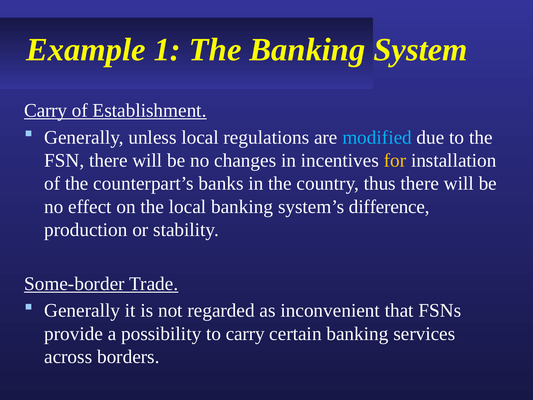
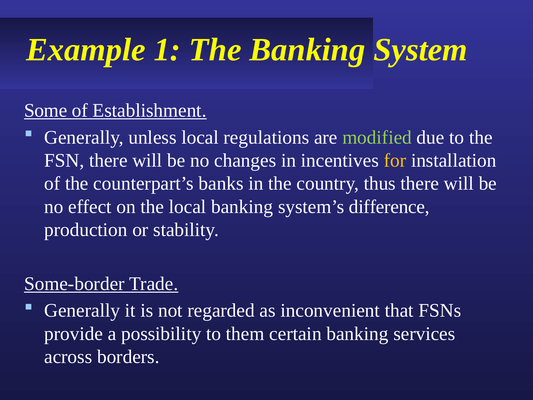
Carry at (46, 110): Carry -> Some
modified colour: light blue -> light green
to carry: carry -> them
